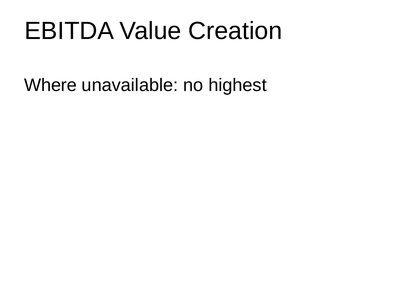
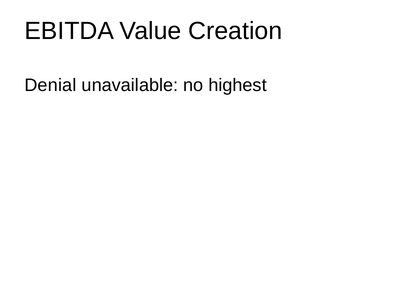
Where: Where -> Denial
